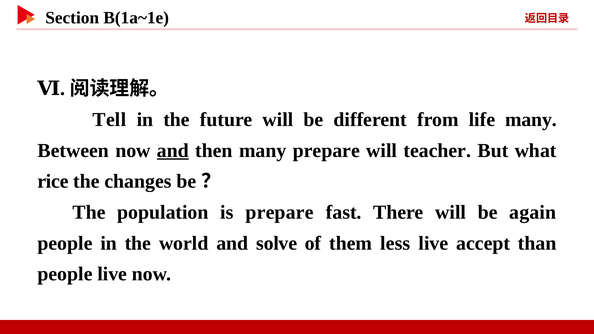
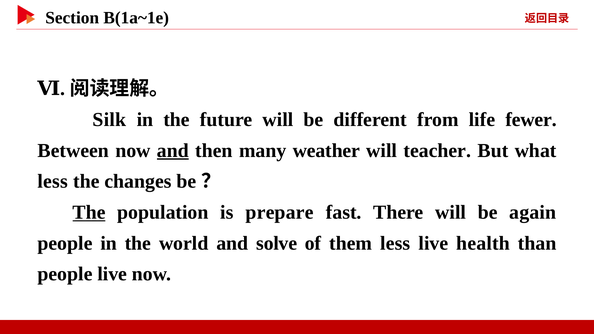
Tell: Tell -> Silk
life many: many -> fewer
many prepare: prepare -> weather
rice at (53, 181): rice -> less
The at (89, 212) underline: none -> present
accept: accept -> health
